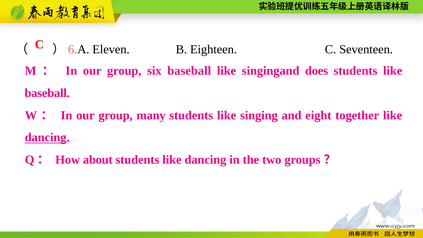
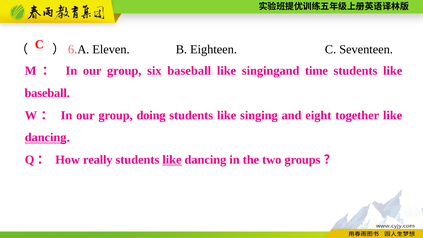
does: does -> time
many: many -> doing
about: about -> really
like at (172, 160) underline: none -> present
